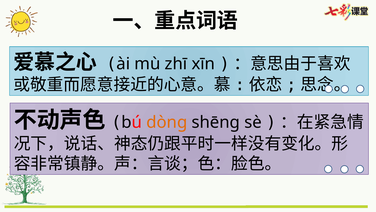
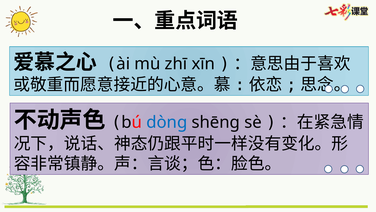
dòng colour: orange -> blue
